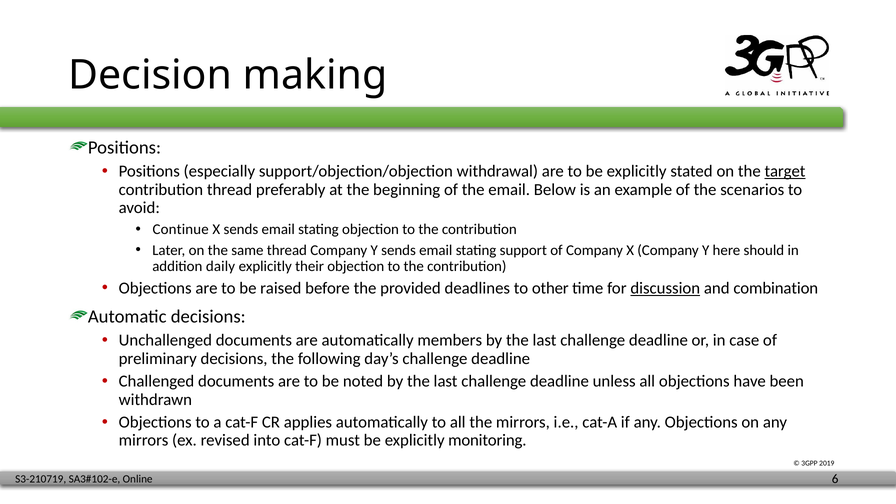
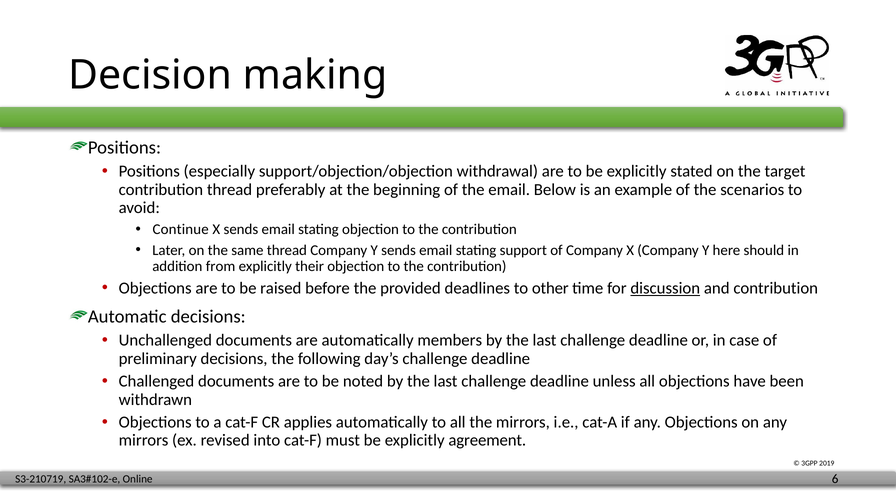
target underline: present -> none
daily: daily -> from
and combination: combination -> contribution
monitoring: monitoring -> agreement
